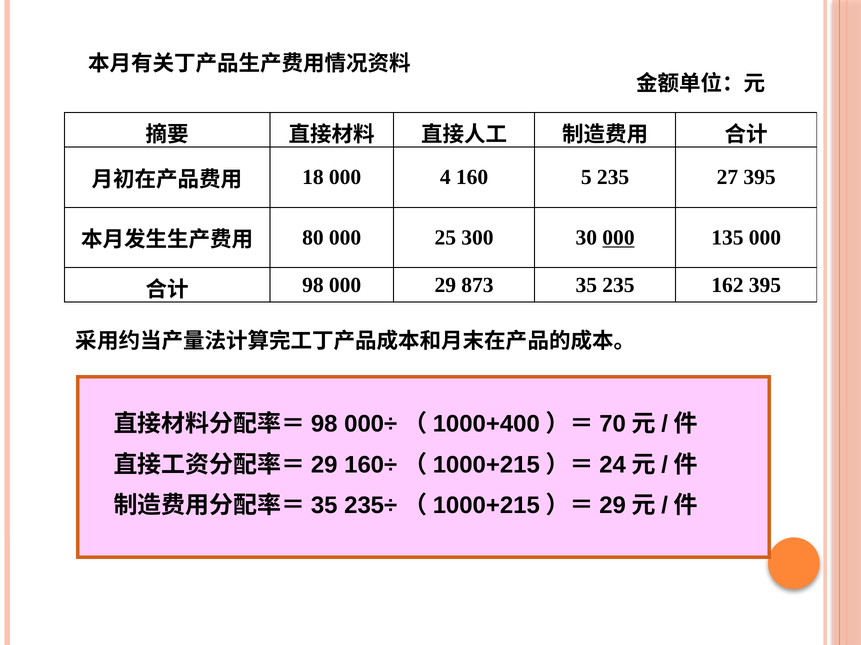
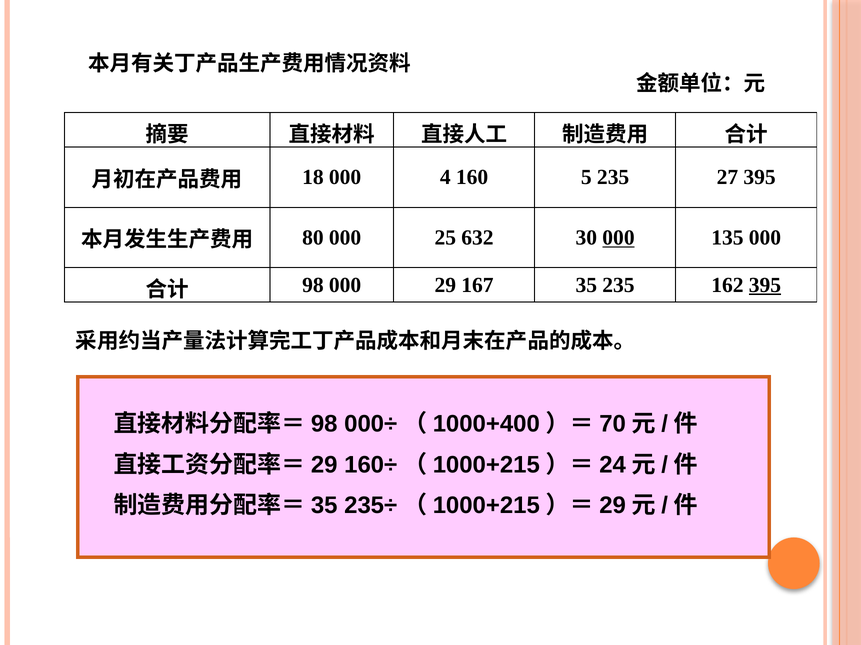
300: 300 -> 632
873: 873 -> 167
395 at (765, 285) underline: none -> present
